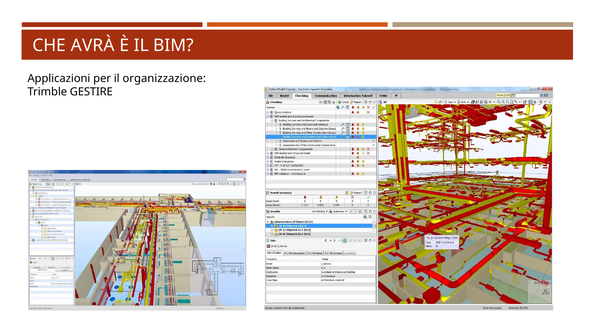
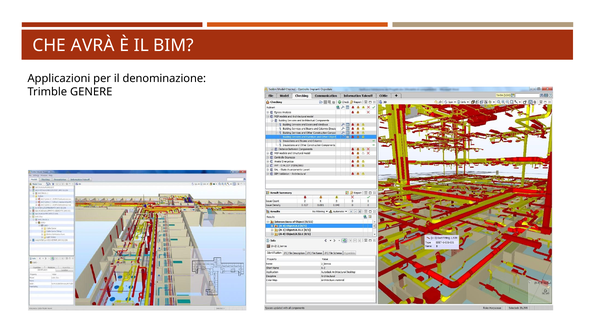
organizzazione: organizzazione -> denominazione
GESTIRE: GESTIRE -> GENERE
